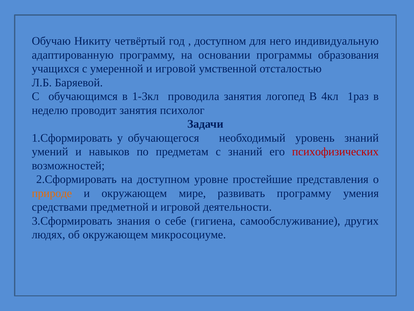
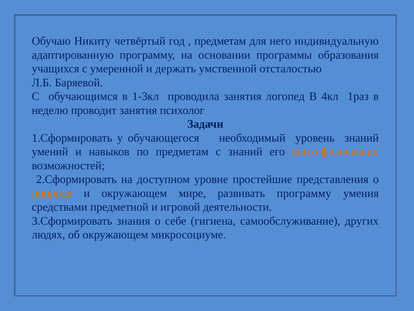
доступном at (220, 41): доступном -> предметам
умеренной и игровой: игровой -> держать
психофизических colour: red -> orange
